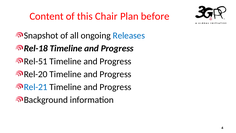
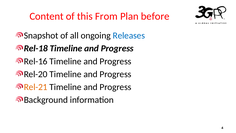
Chair: Chair -> From
Rel-51: Rel-51 -> Rel-16
Rel-21 colour: blue -> orange
